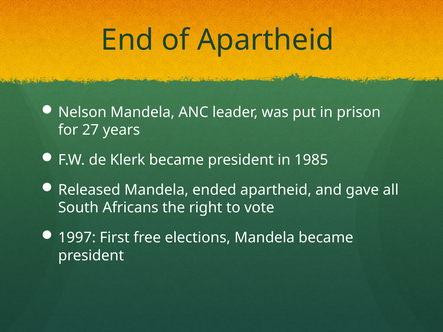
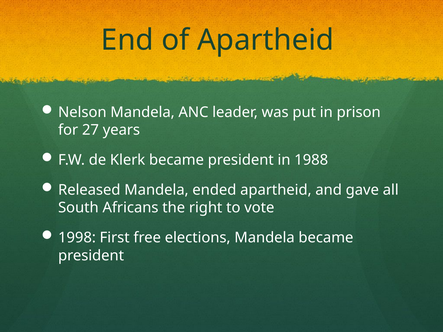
1985: 1985 -> 1988
1997: 1997 -> 1998
